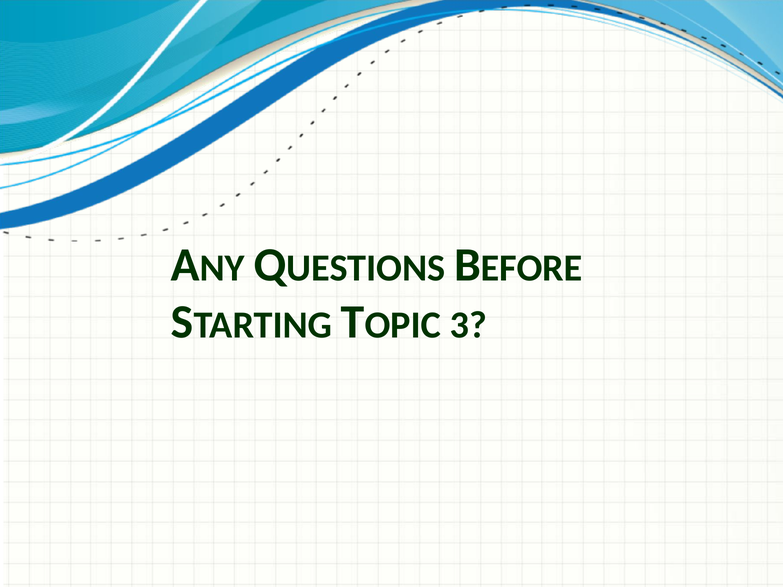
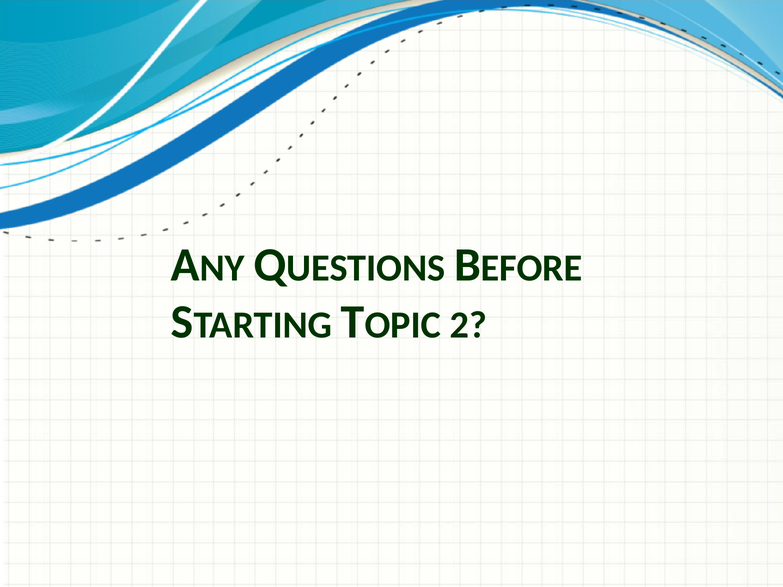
3: 3 -> 2
